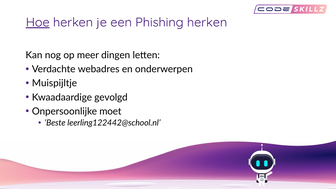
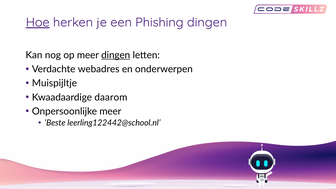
Phishing herken: herken -> dingen
dingen at (116, 55) underline: none -> present
gevolgd: gevolgd -> daarom
Onpersoonlijke moet: moet -> meer
